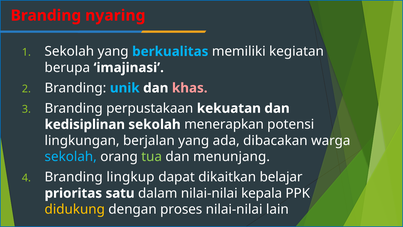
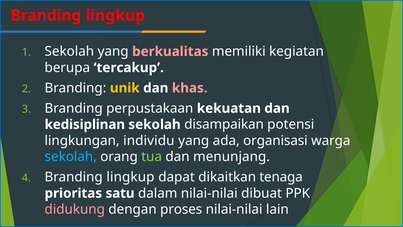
nyaring at (115, 15): nyaring -> lingkup
berkualitas colour: light blue -> pink
imajinasi: imajinasi -> tercakup
unik colour: light blue -> yellow
menerapkan: menerapkan -> disampaikan
berjalan: berjalan -> individu
dibacakan: dibacakan -> organisasi
belajar: belajar -> tenaga
kepala: kepala -> dibuat
didukung colour: yellow -> pink
